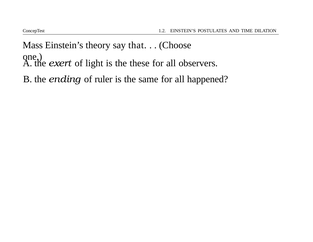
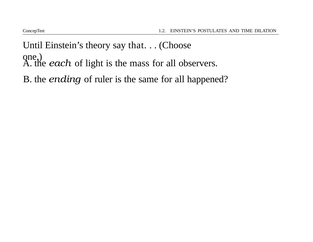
Mass: Mass -> Until
exert: exert -> each
these: these -> mass
